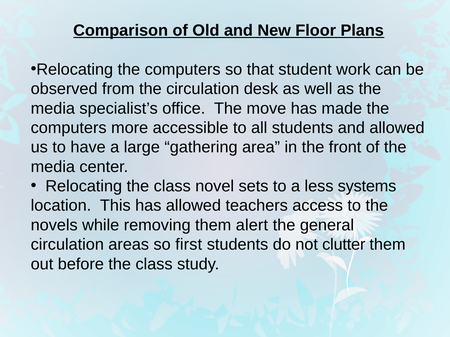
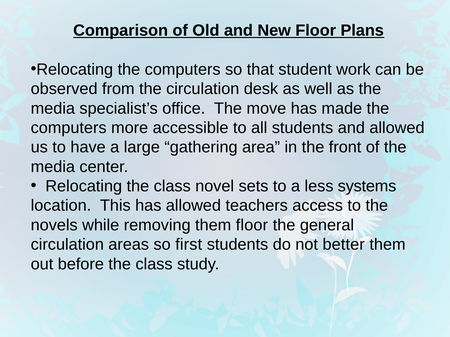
them alert: alert -> floor
clutter: clutter -> better
